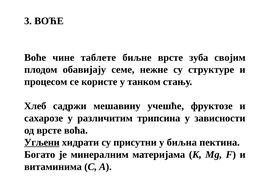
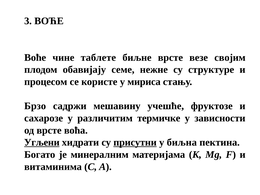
зуба: зуба -> везе
танком: танком -> мириса
Хлеб: Хлеб -> Брзо
трипсина: трипсина -> термичке
присутни underline: none -> present
